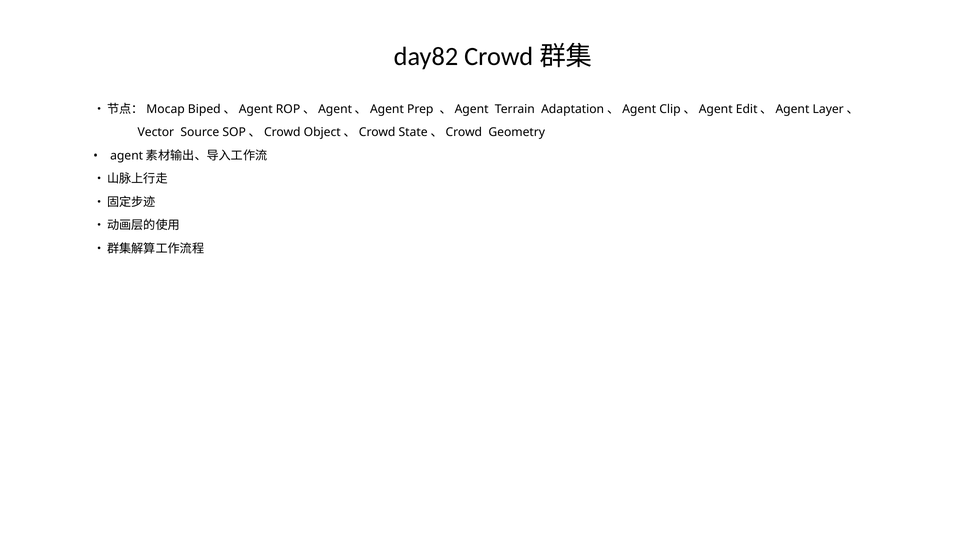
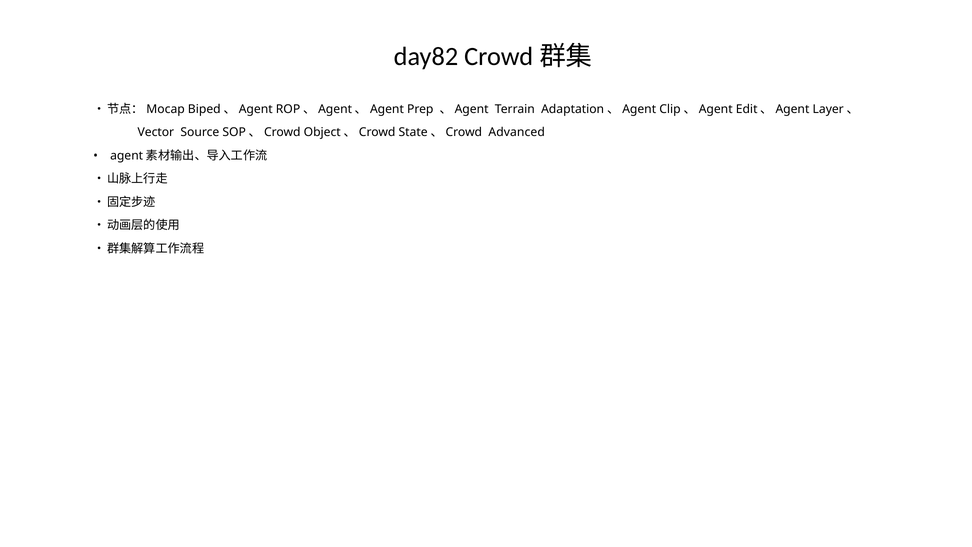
Geometry: Geometry -> Advanced
